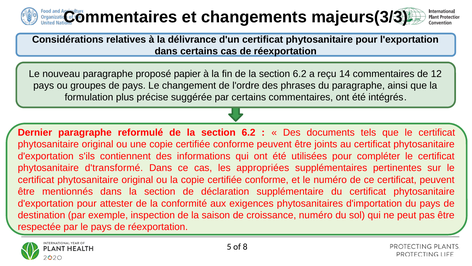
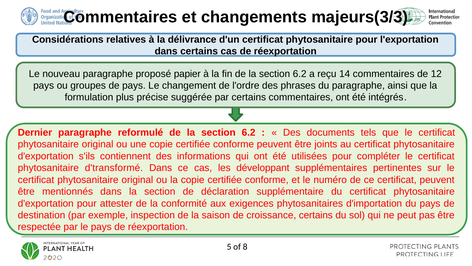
appropriées: appropriées -> développant
croissance numéro: numéro -> certains
